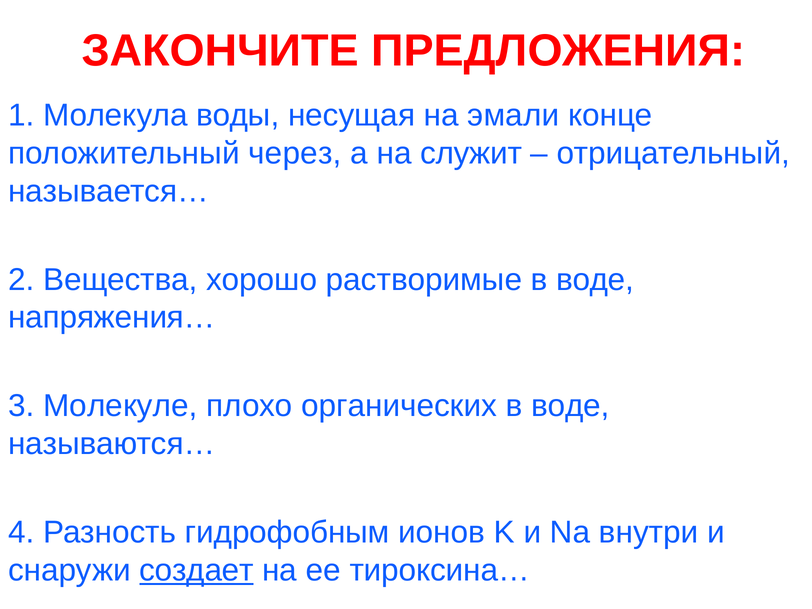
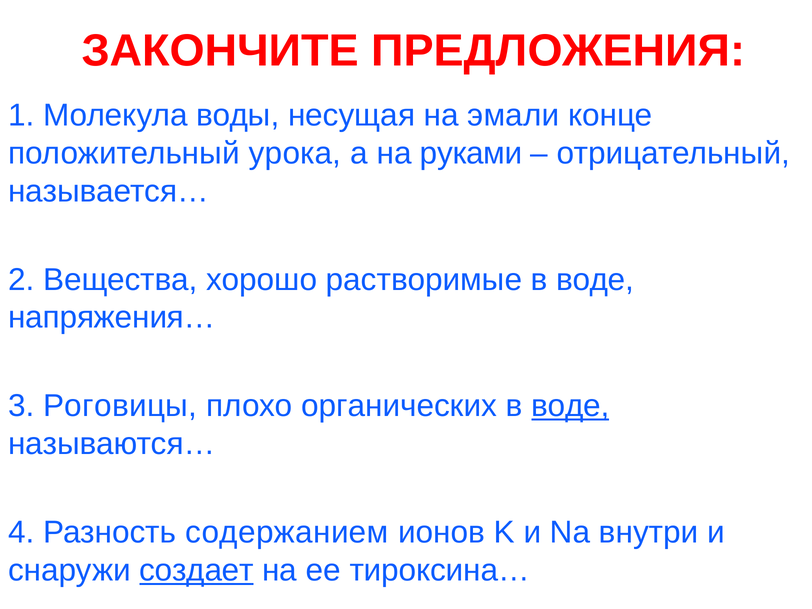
через: через -> урока
служит: служит -> руками
Молекуле: Молекуле -> Роговицы
воде at (570, 406) underline: none -> present
гидрофобным: гидрофобным -> содержанием
